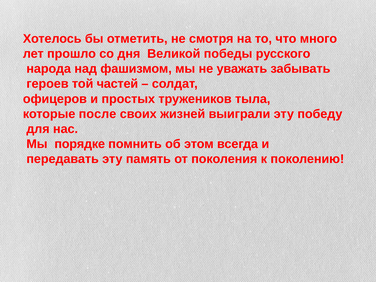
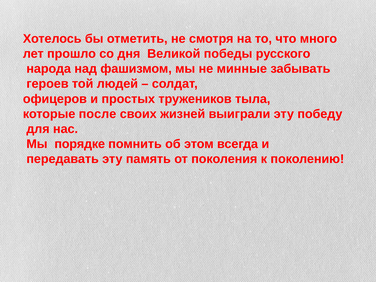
уважать: уважать -> минные
частей: частей -> людей
